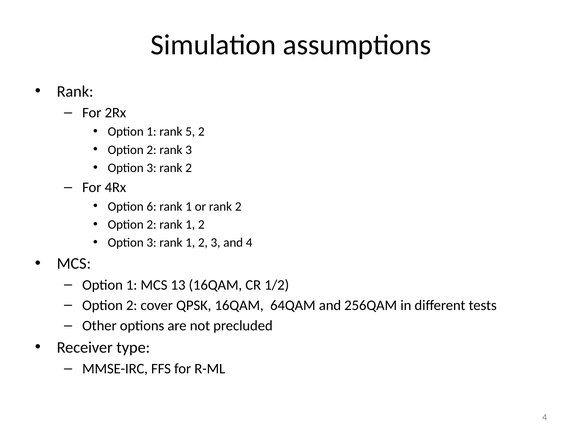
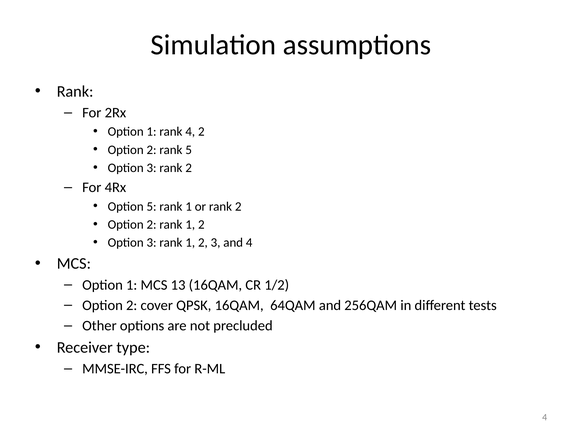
rank 5: 5 -> 4
rank 3: 3 -> 5
Option 6: 6 -> 5
